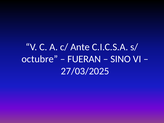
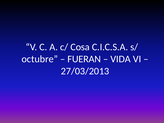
Ante: Ante -> Cosa
SINO: SINO -> VIDA
27/03/2025: 27/03/2025 -> 27/03/2013
